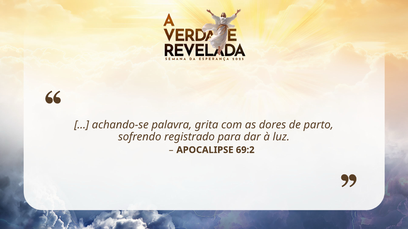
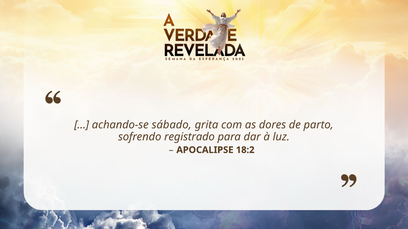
palavra: palavra -> sábado
69:2: 69:2 -> 18:2
